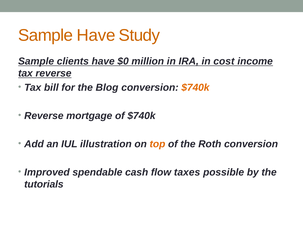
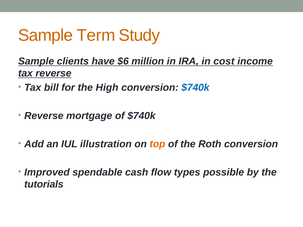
Sample Have: Have -> Term
$0: $0 -> $6
Blog: Blog -> High
$740k at (195, 88) colour: orange -> blue
taxes: taxes -> types
